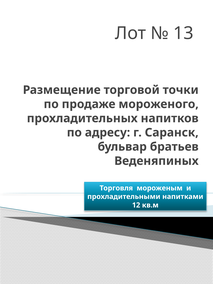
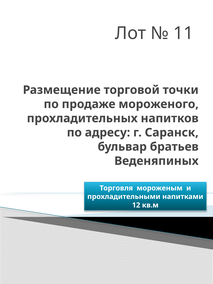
13: 13 -> 11
